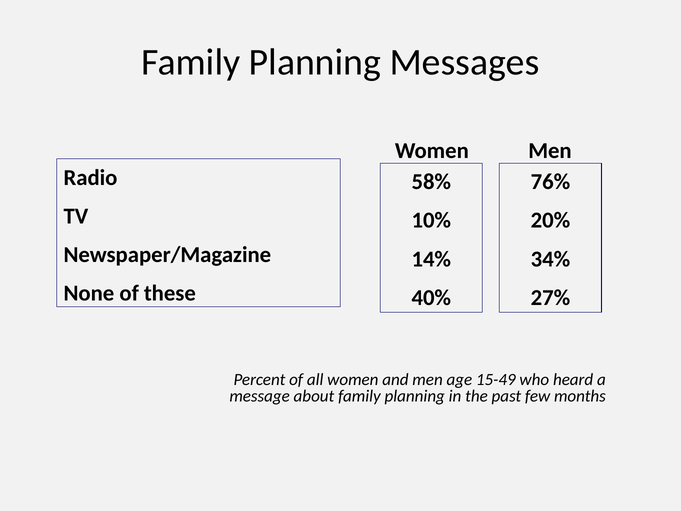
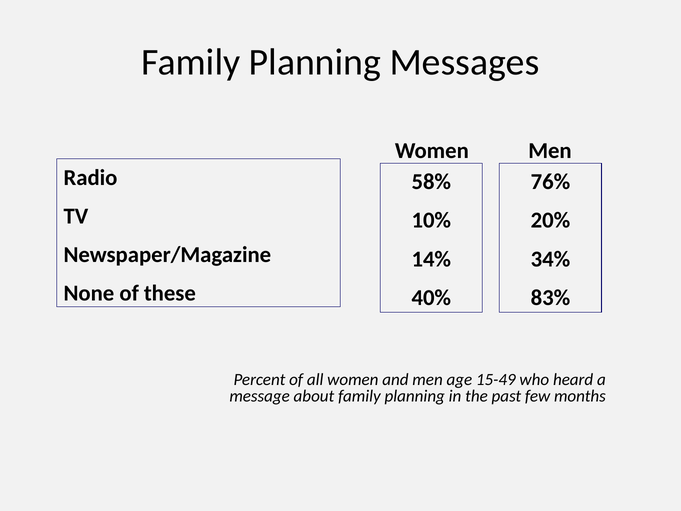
27%: 27% -> 83%
